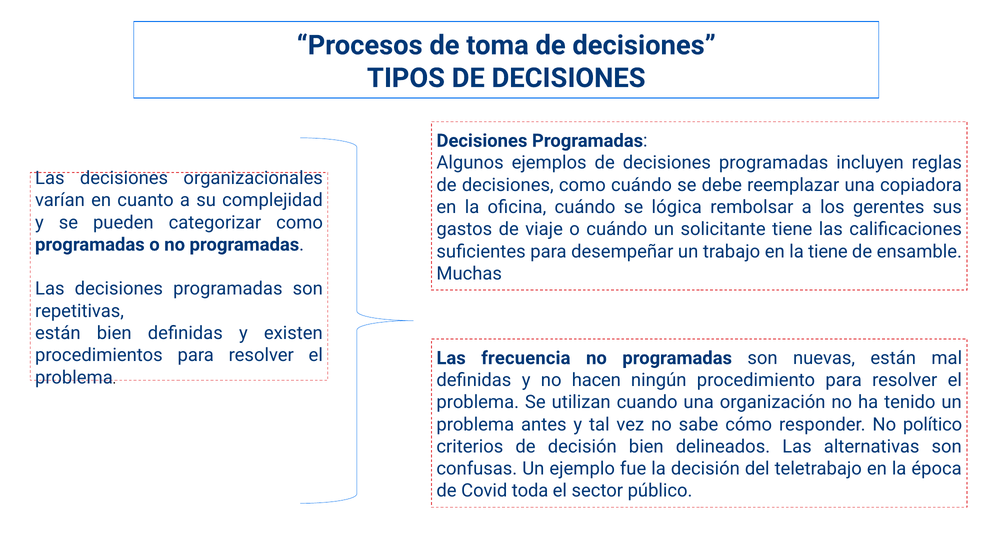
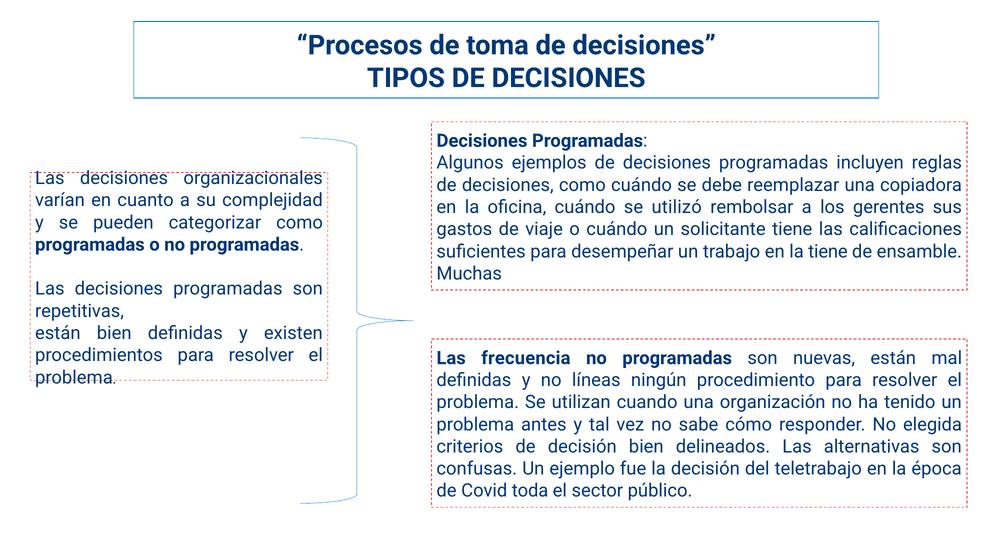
lógica: lógica -> utilizó
hacen: hacen -> líneas
político: político -> elegida
